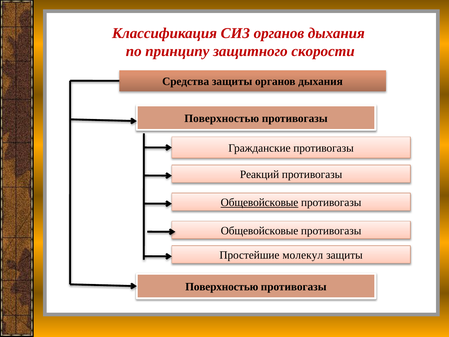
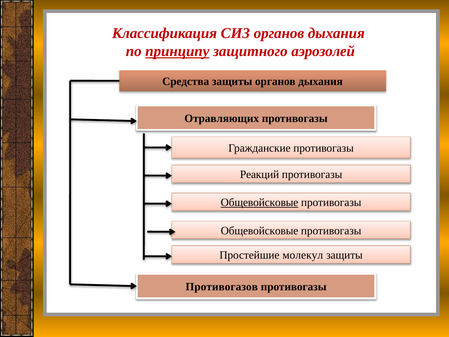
принципу underline: none -> present
скорости: скорости -> аэрозолей
Поверхностью at (222, 118): Поверхностью -> Отравляющих
Поверхностью at (222, 287): Поверхностью -> Противогазов
